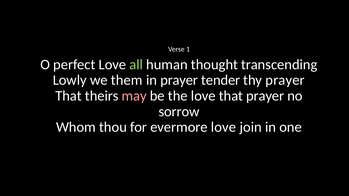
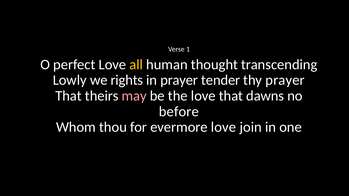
all colour: light green -> yellow
them: them -> rights
that prayer: prayer -> dawns
sorrow: sorrow -> before
